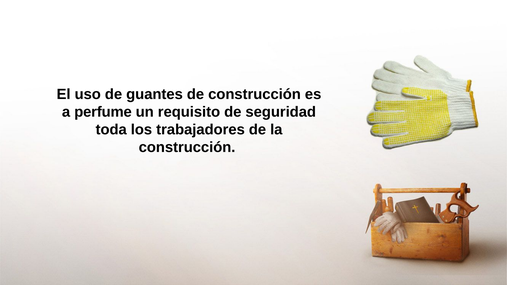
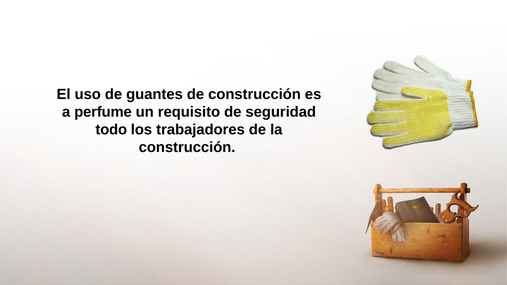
toda: toda -> todo
